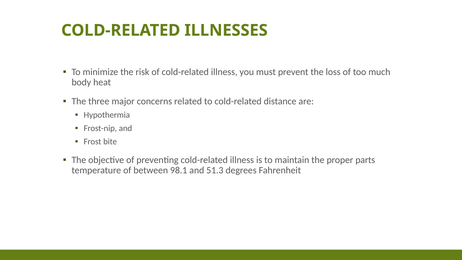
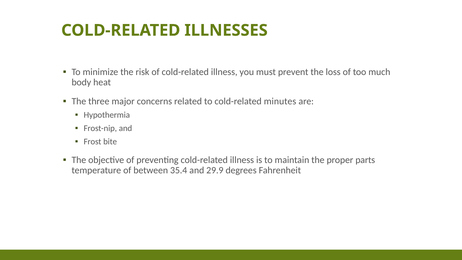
distance: distance -> minutes
98.1: 98.1 -> 35.4
51.3: 51.3 -> 29.9
